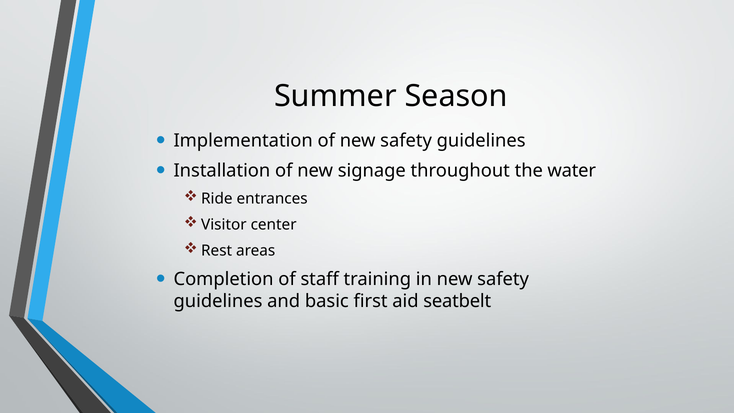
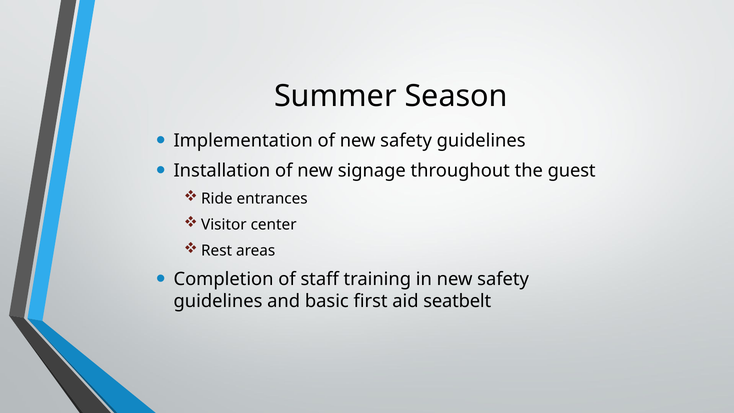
water: water -> guest
